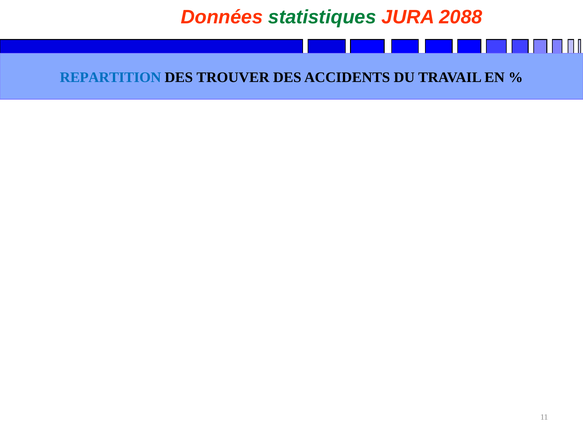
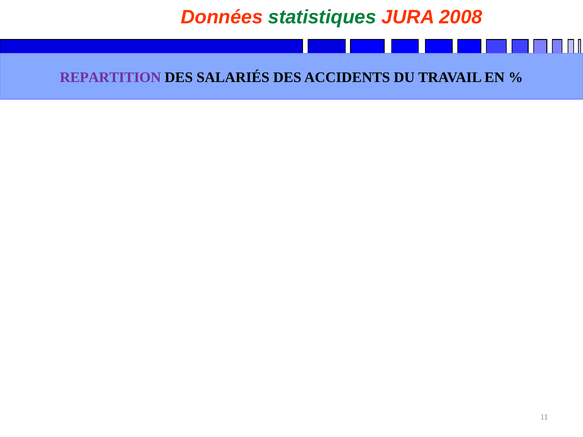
2088: 2088 -> 2008
REPARTITION colour: blue -> purple
TROUVER: TROUVER -> SALARIÉS
